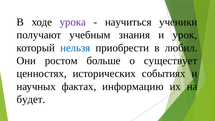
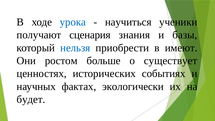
урока colour: purple -> blue
учебным: учебным -> сценария
урок: урок -> базы
любил: любил -> имеют
информацию: информацию -> экологически
